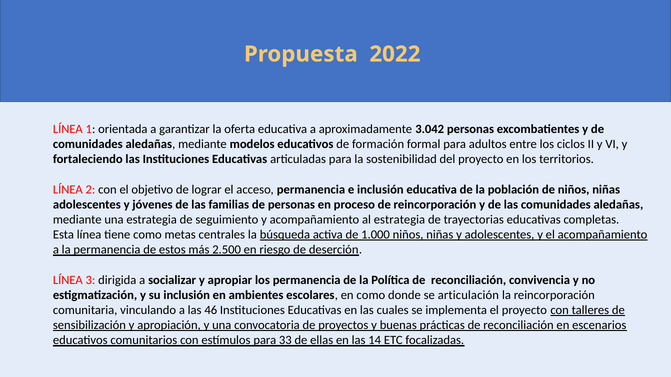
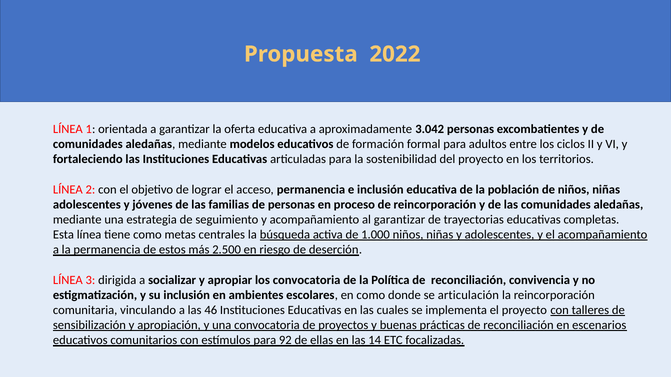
al estrategia: estrategia -> garantizar
los permanencia: permanencia -> convocatoria
33: 33 -> 92
